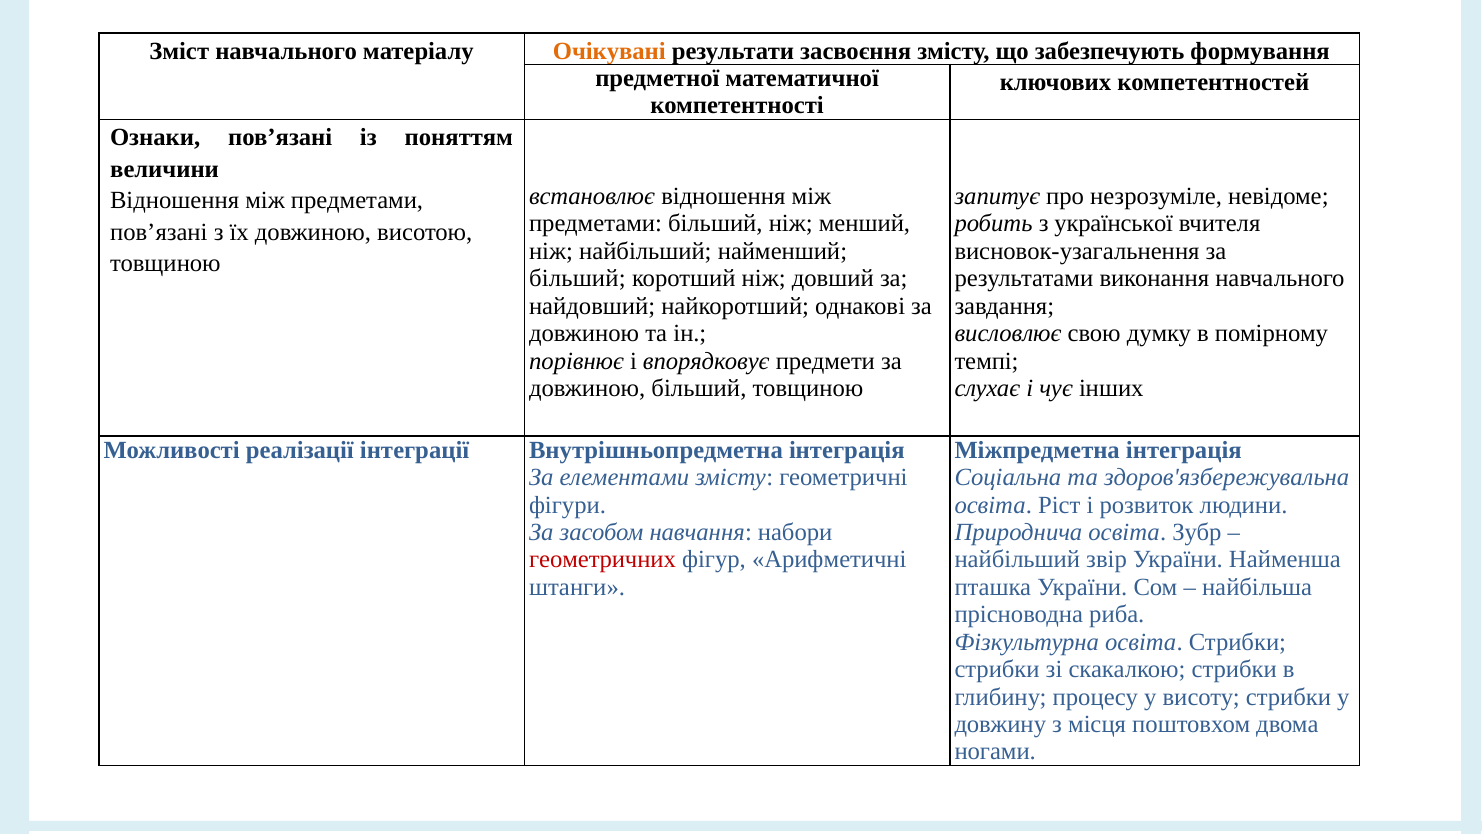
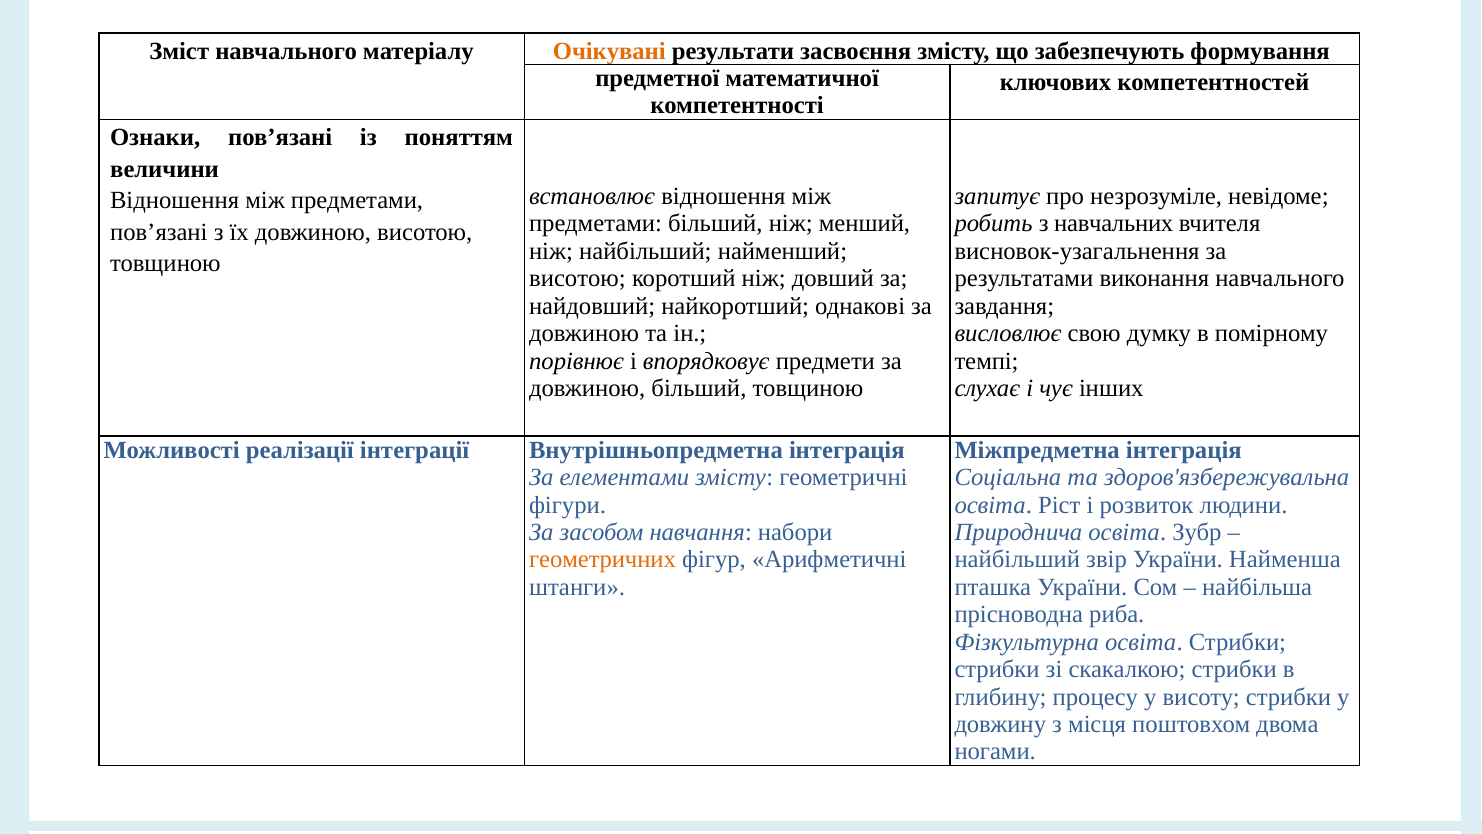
української: української -> навчальних
більший at (577, 279): більший -> висотою
геометричних colour: red -> orange
